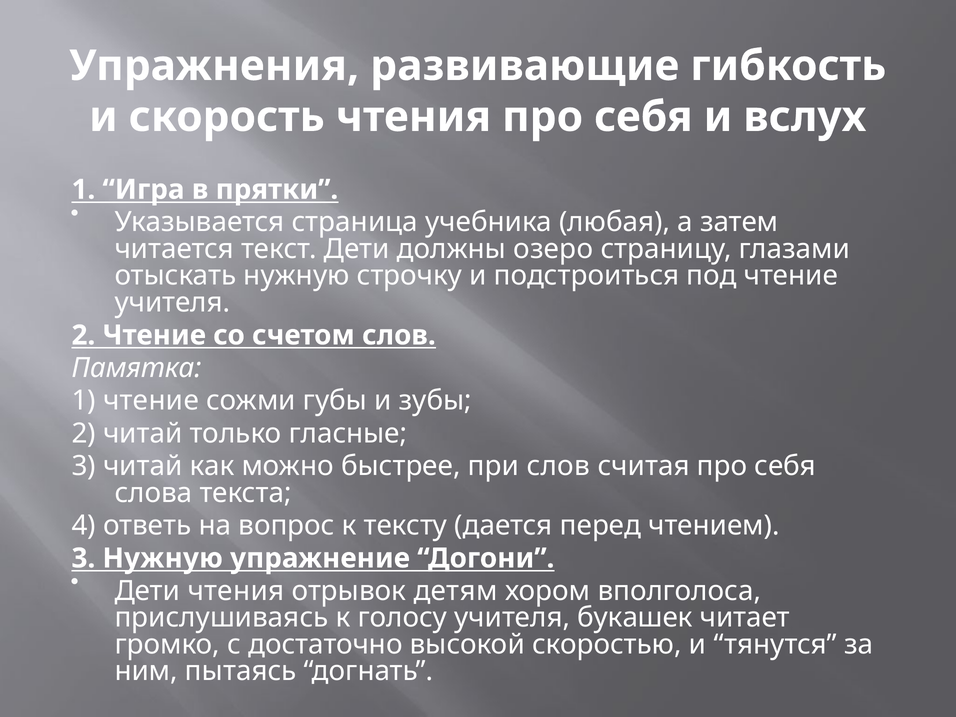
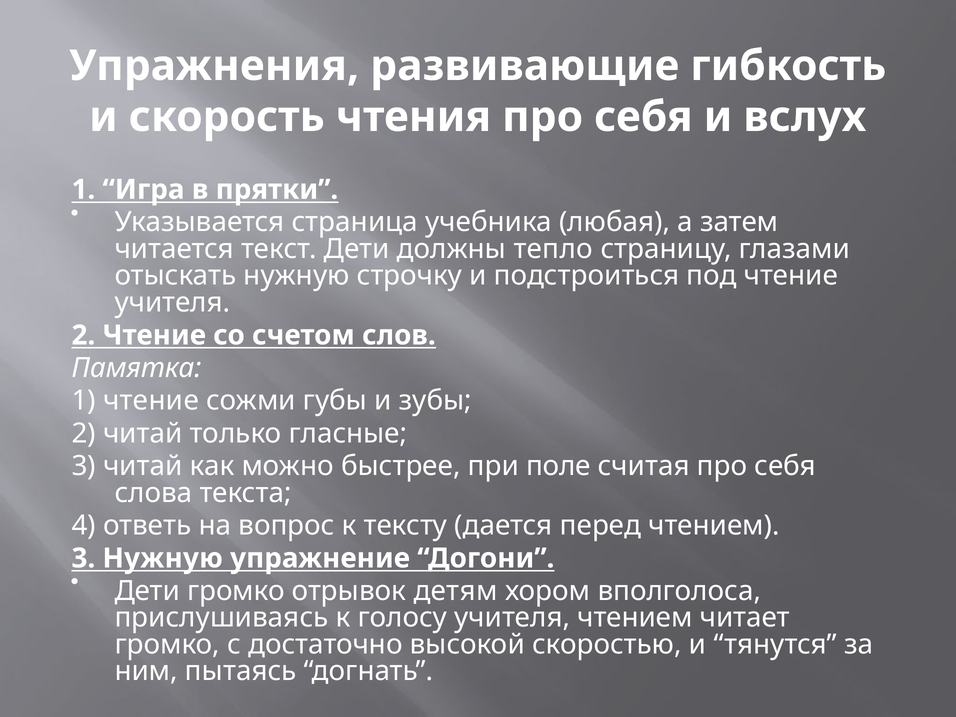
озеро: озеро -> тепло
при слов: слов -> поле
Дети чтения: чтения -> громко
учителя букашек: букашек -> чтением
